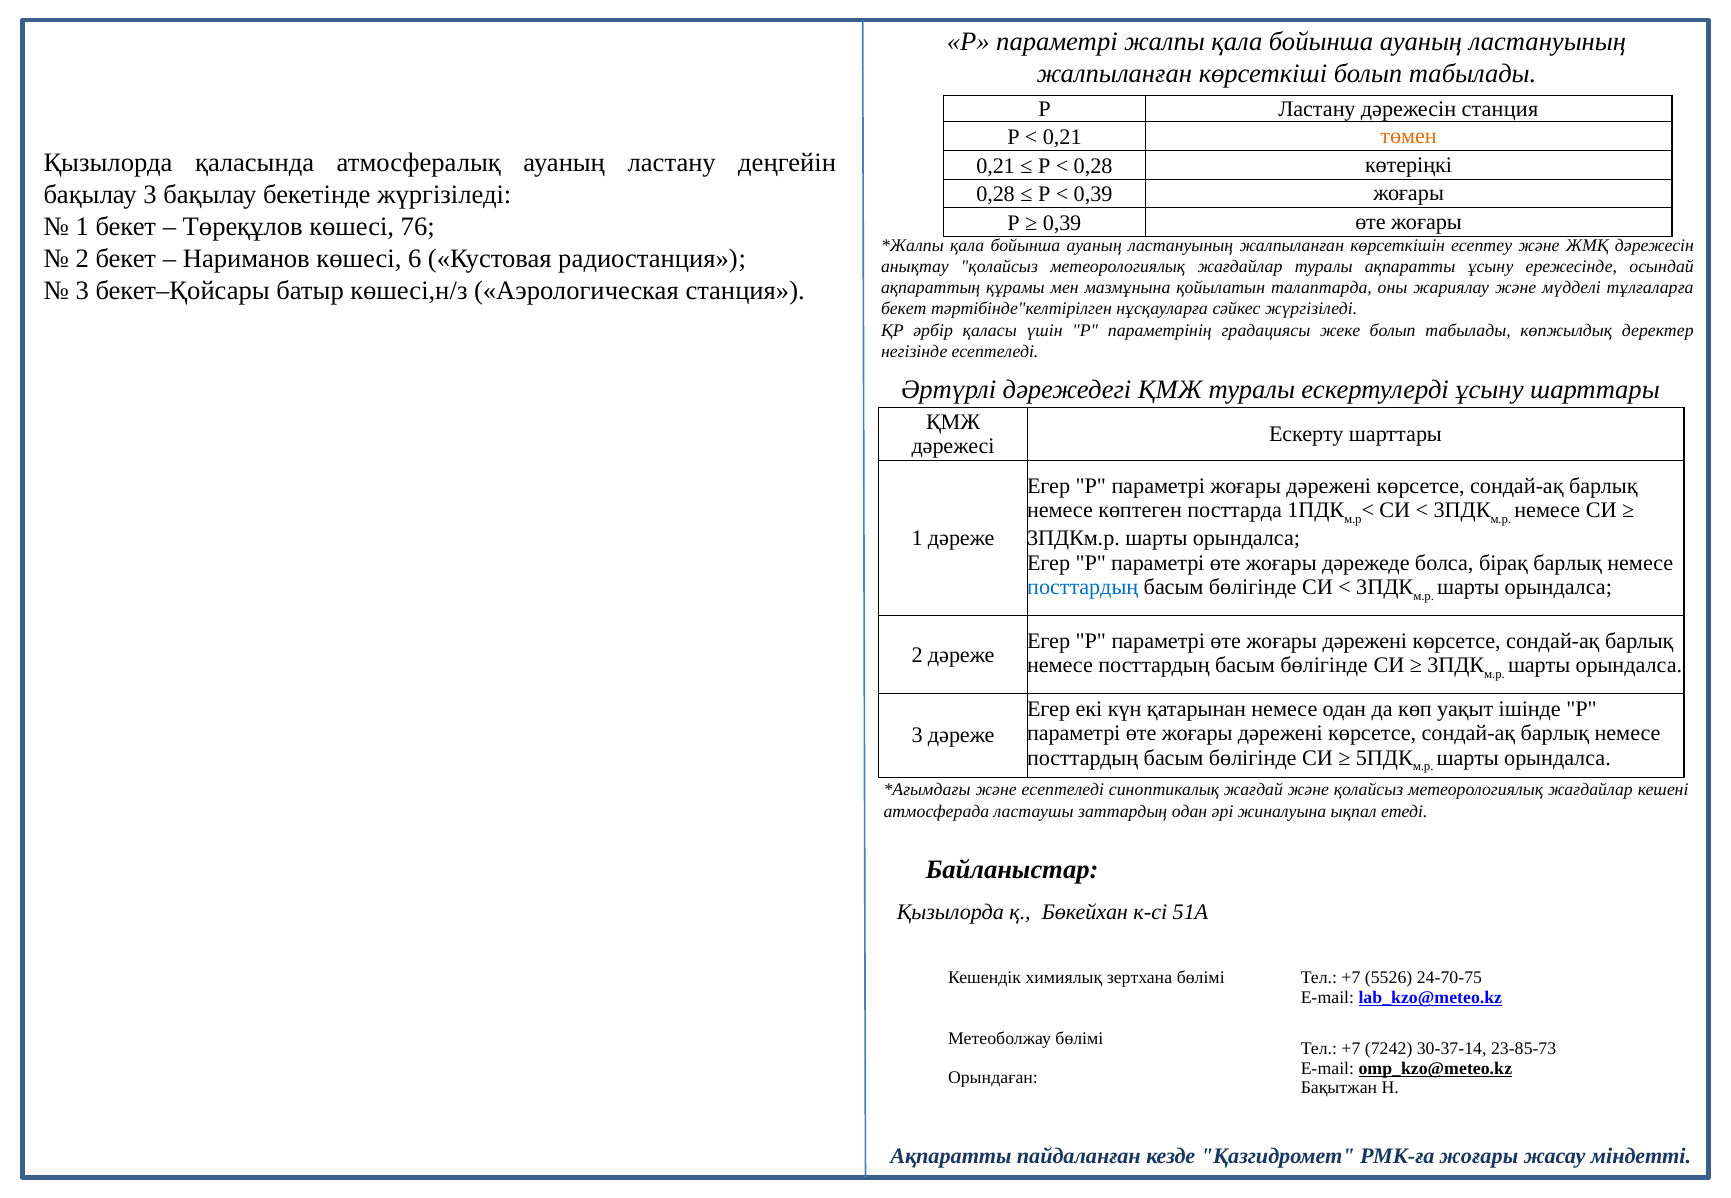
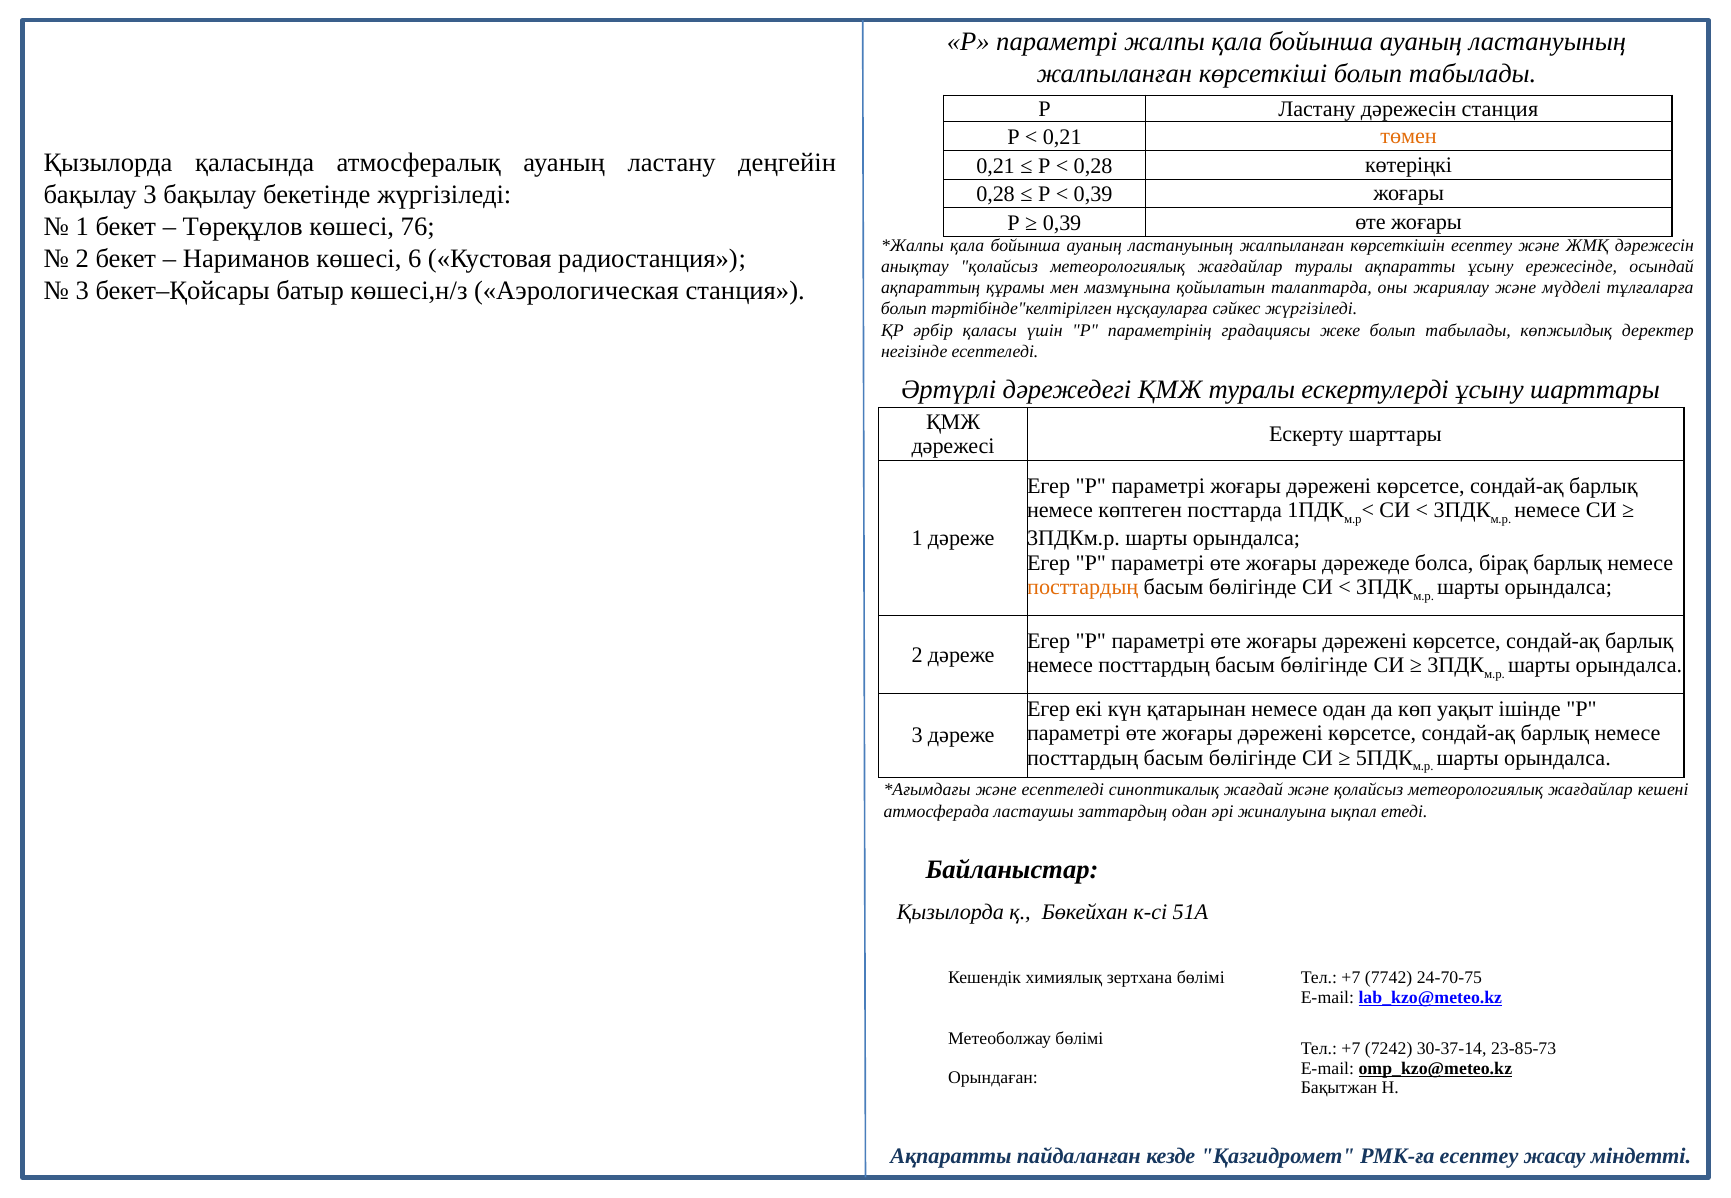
бекет at (904, 309): бекет -> болып
посттардың at (1083, 588) colour: blue -> orange
5526: 5526 -> 7742
РМК-ға жоғары: жоғары -> есептеу
